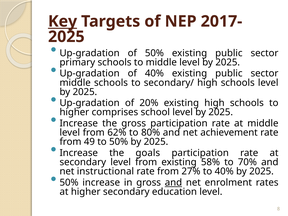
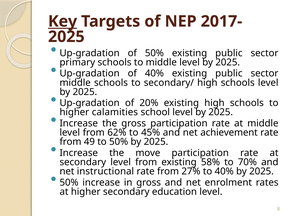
comprises: comprises -> calamities
80%: 80% -> 45%
goals: goals -> move
and at (173, 182) underline: present -> none
